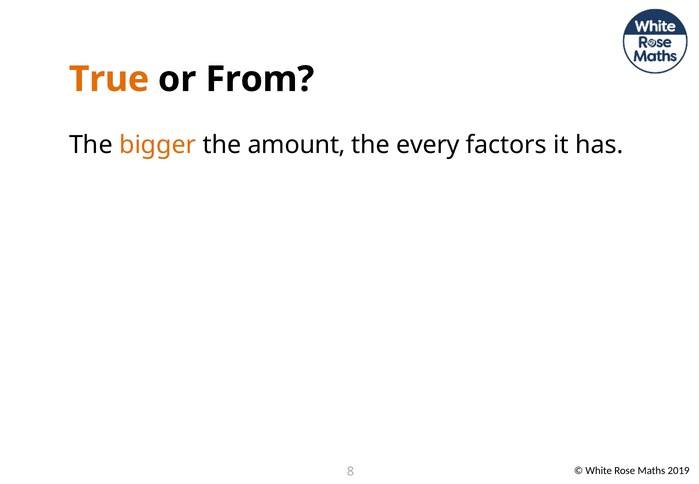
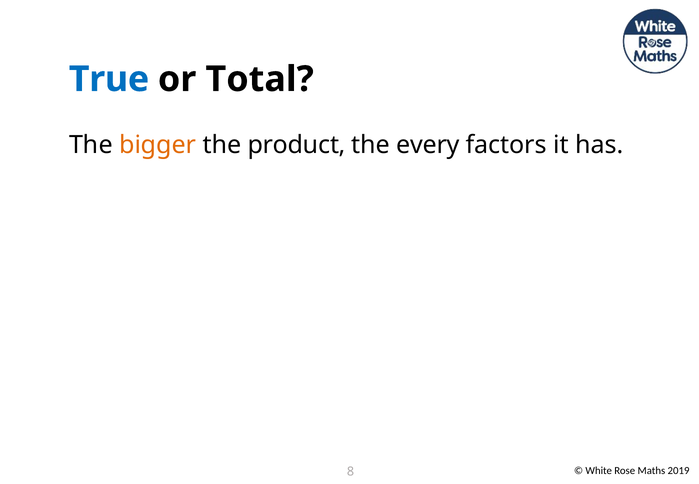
True colour: orange -> blue
From: From -> Total
amount: amount -> product
